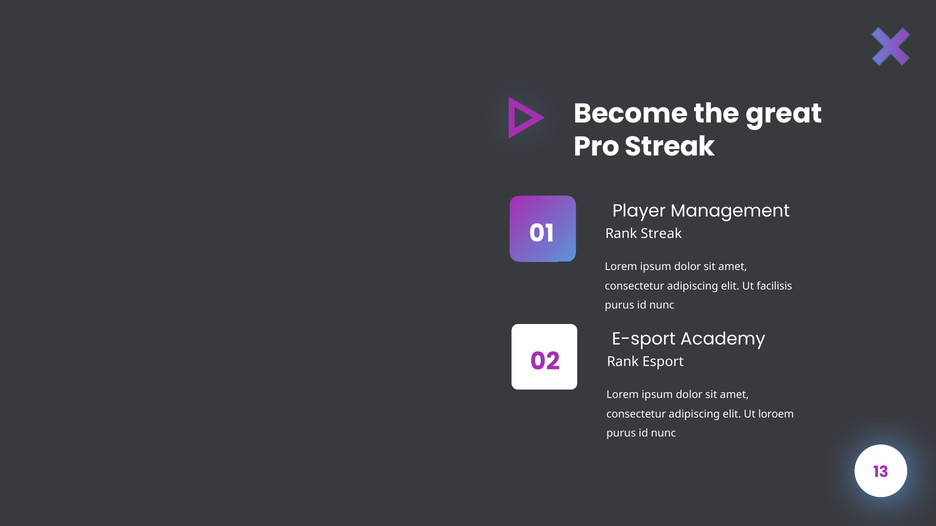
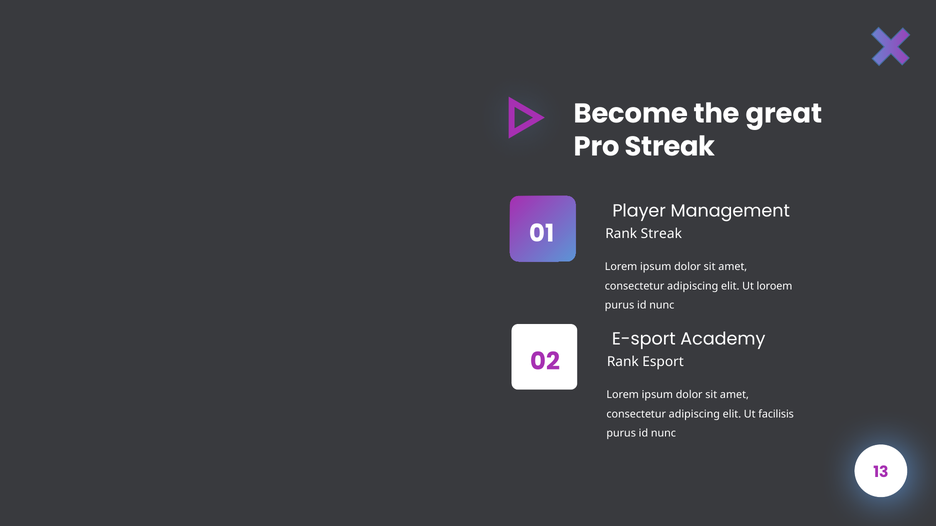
facilisis: facilisis -> loroem
loroem: loroem -> facilisis
